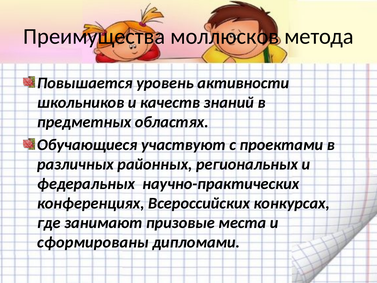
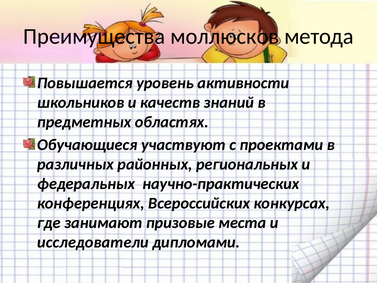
сформированы: сформированы -> исследователи
